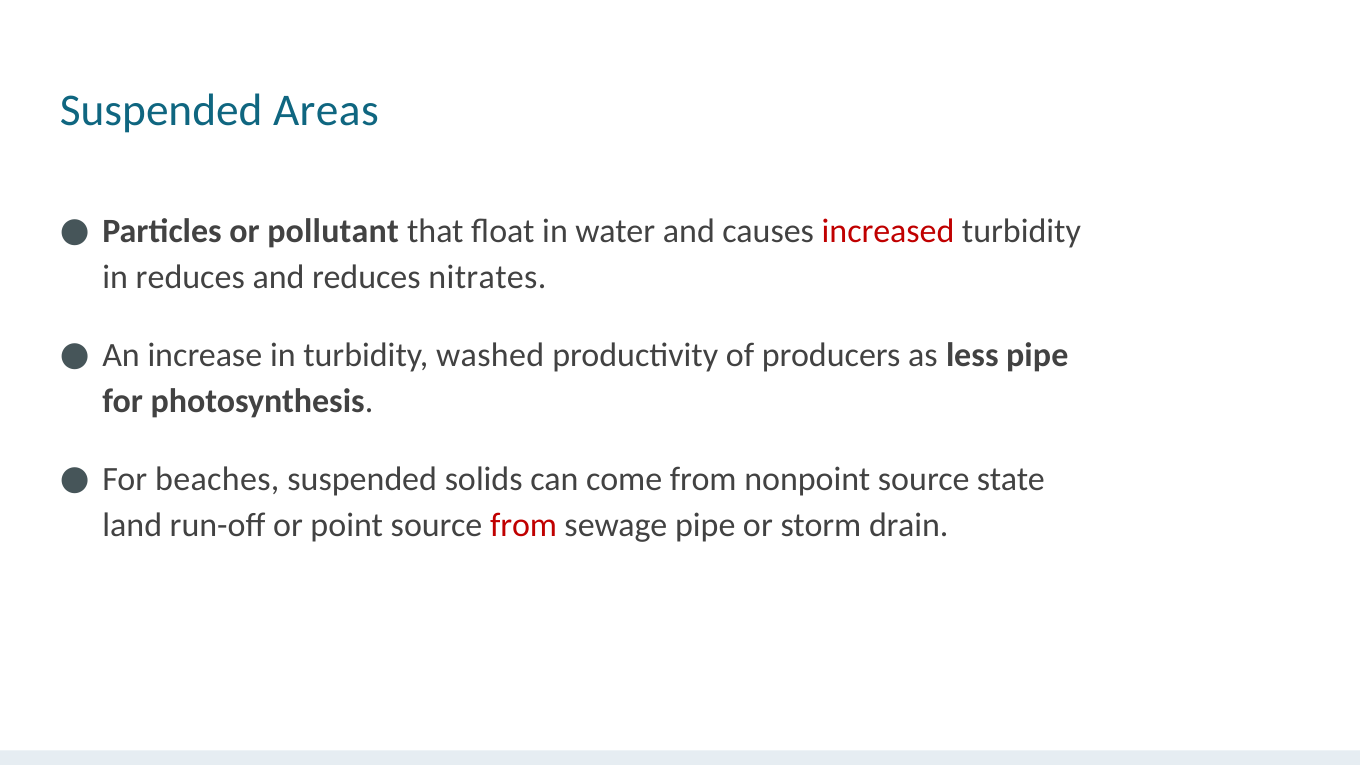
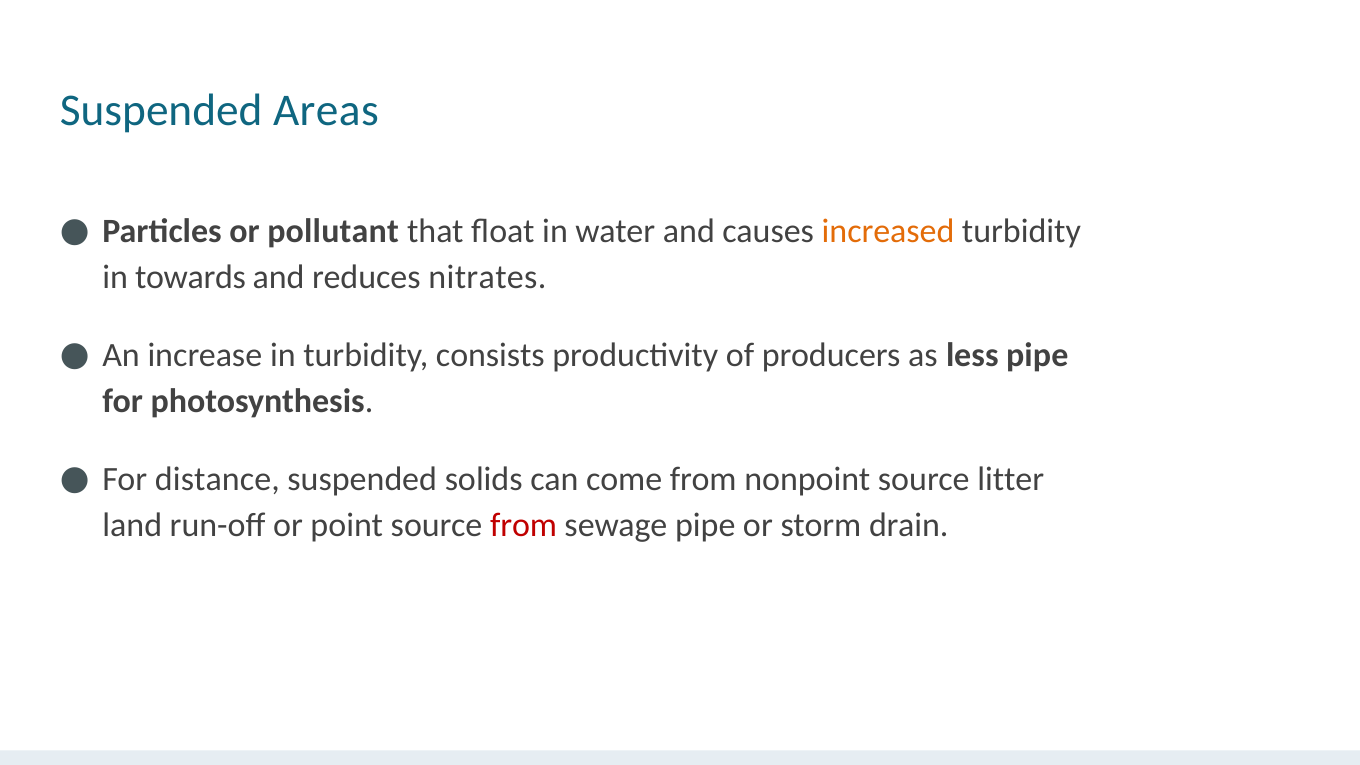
increased colour: red -> orange
in reduces: reduces -> towards
washed: washed -> consists
beaches: beaches -> distance
state: state -> litter
